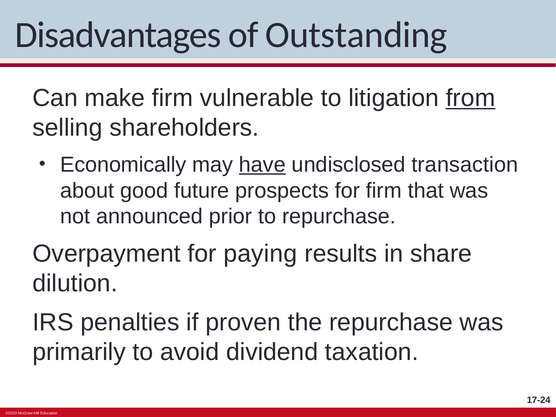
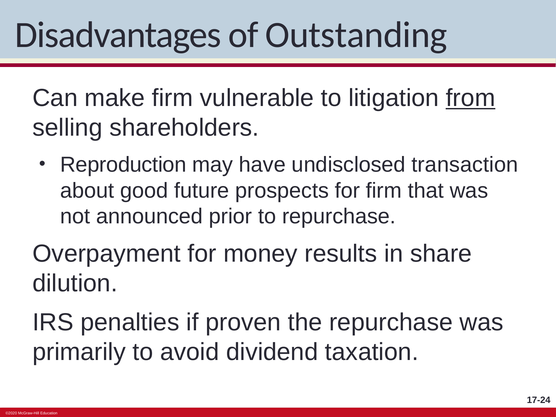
Economically: Economically -> Reproduction
have underline: present -> none
paying: paying -> money
